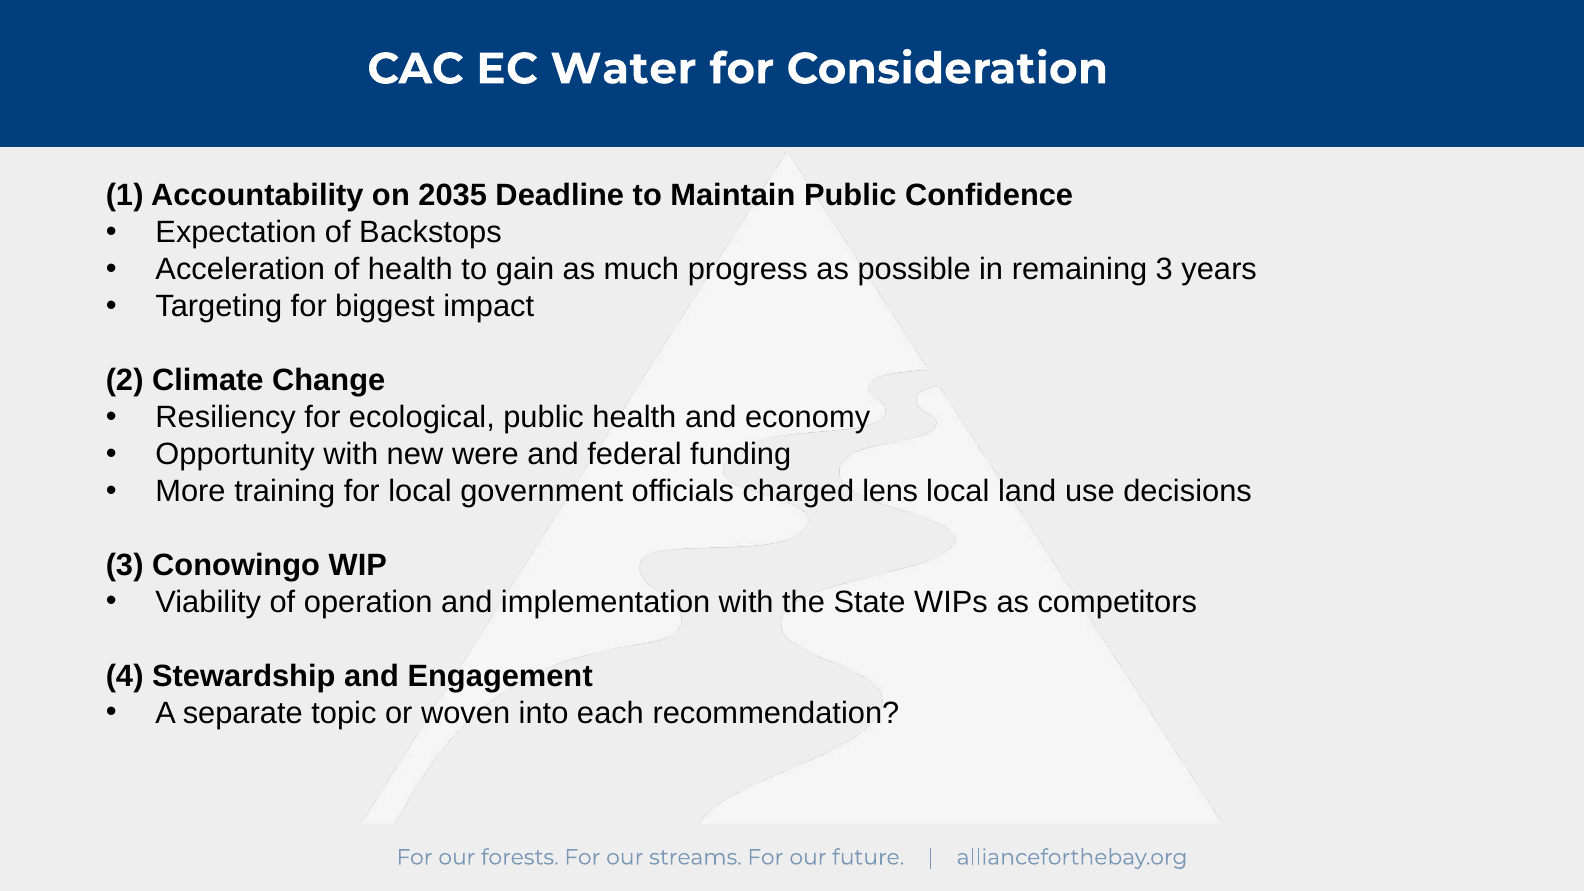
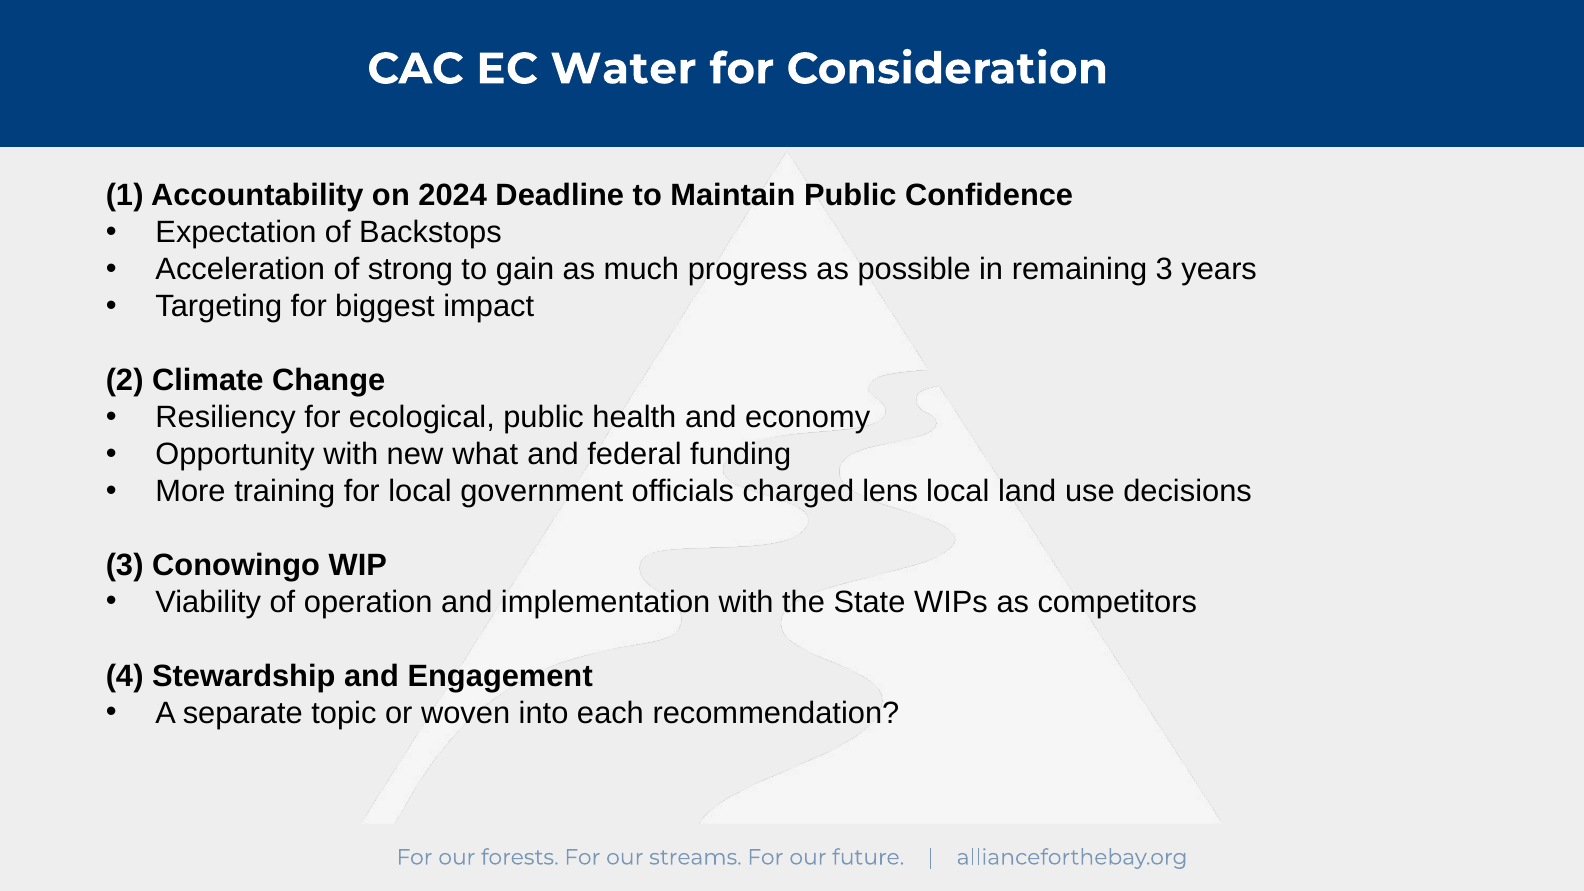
2035: 2035 -> 2024
of health: health -> strong
were: were -> what
